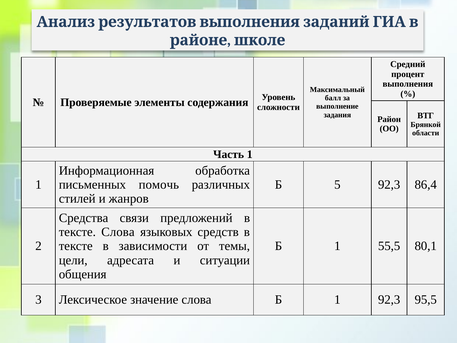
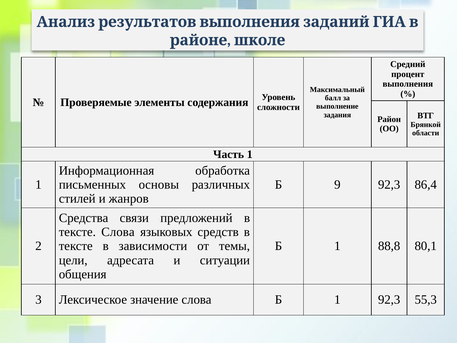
помочь: помочь -> основы
5: 5 -> 9
55,5: 55,5 -> 88,8
95,5: 95,5 -> 55,3
